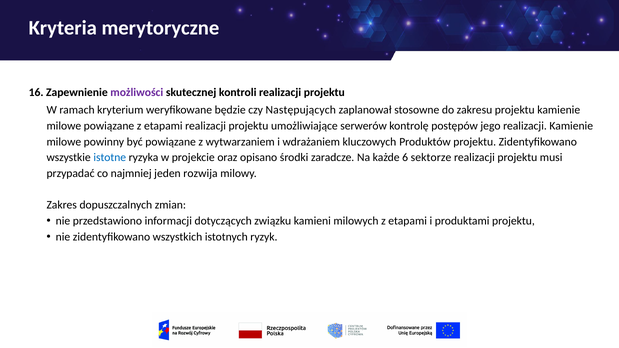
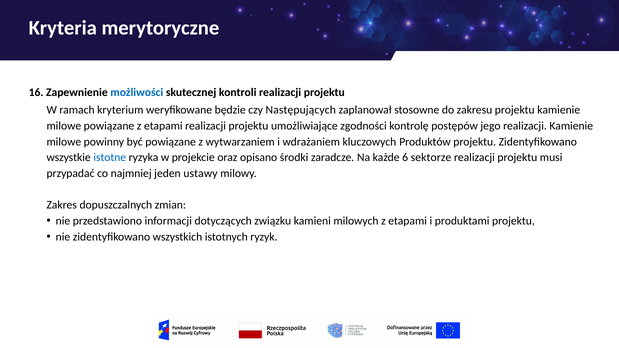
możliwości colour: purple -> blue
serwerów: serwerów -> zgodności
rozwija: rozwija -> ustawy
